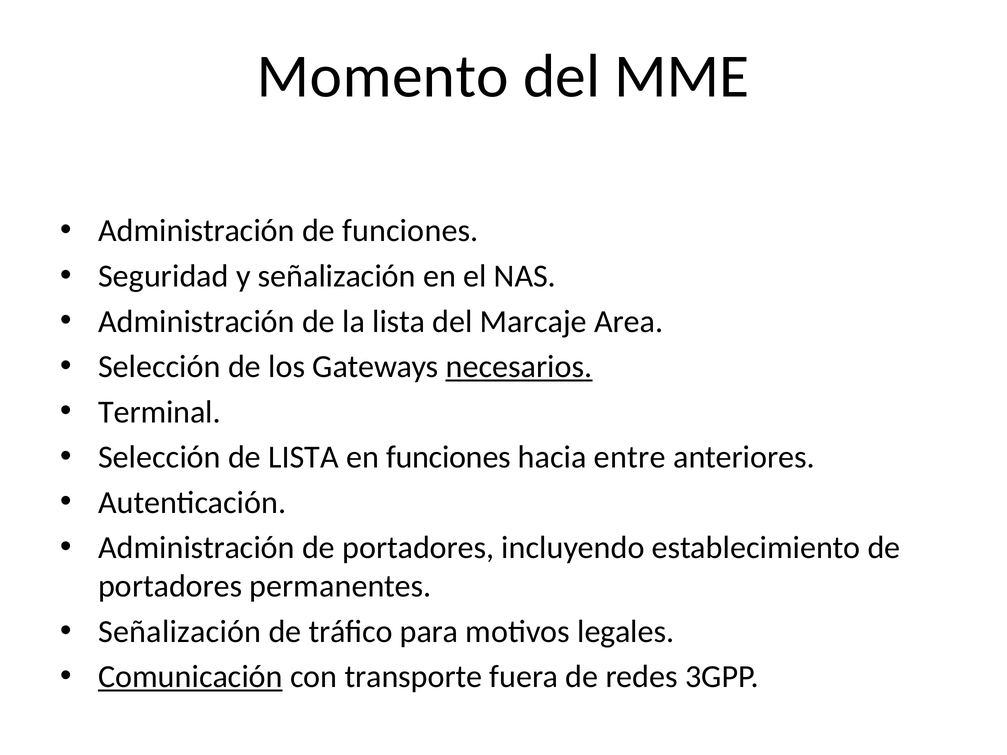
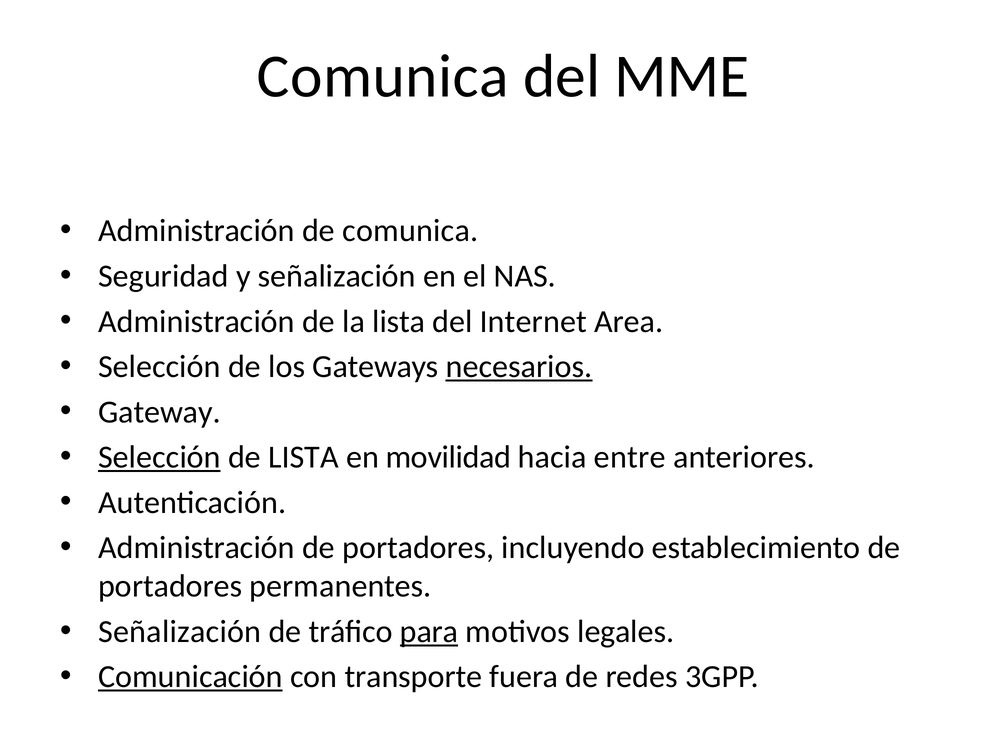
Momento at (383, 77): Momento -> Comunica
de funciones: funciones -> comunica
Marcaje: Marcaje -> Internet
Terminal: Terminal -> Gateway
Selección at (159, 457) underline: none -> present
en funciones: funciones -> movilidad
para underline: none -> present
